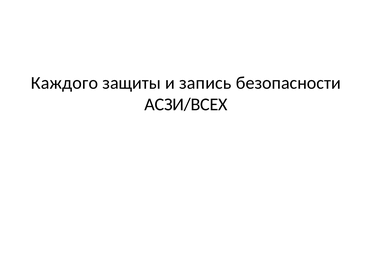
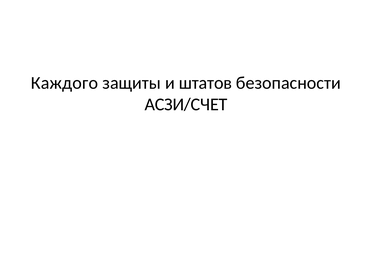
запись: запись -> штатов
АСЗИ/ВСЕХ: АСЗИ/ВСЕХ -> АСЗИ/СЧЕТ
